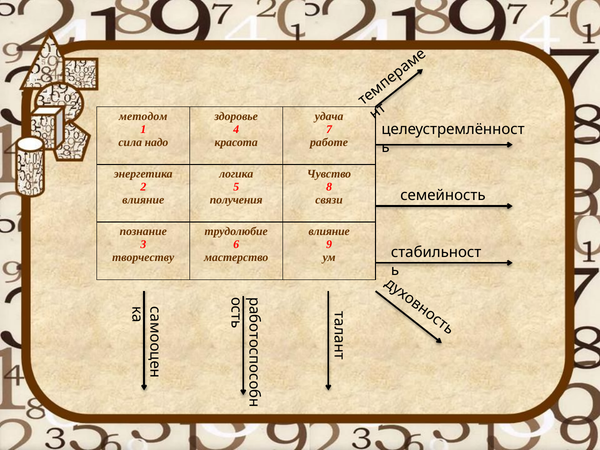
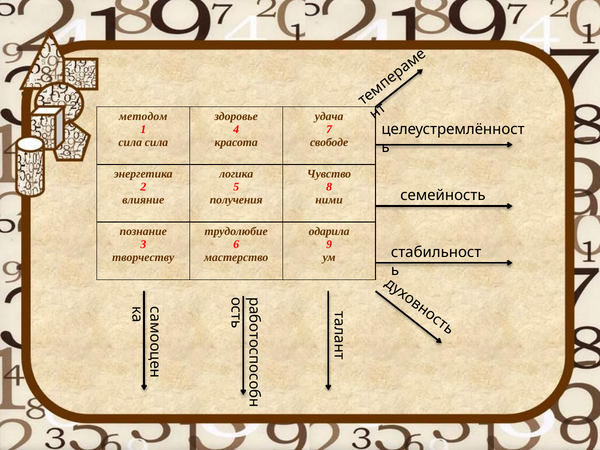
сила надо: надо -> сила
работе: работе -> свободе
связи: связи -> ними
влияние at (329, 232): влияние -> одарила
